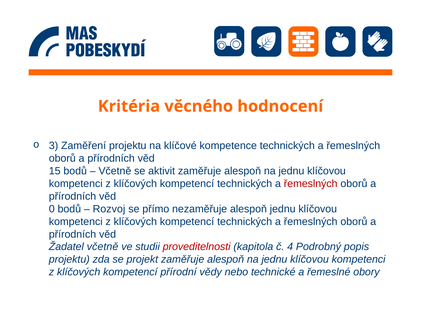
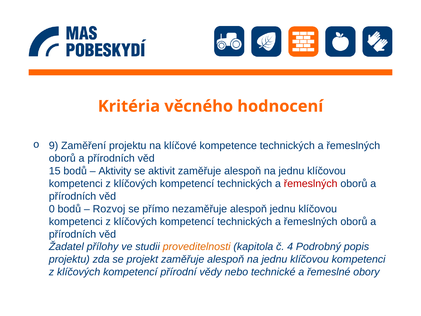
3: 3 -> 9
Včetně at (115, 171): Včetně -> Aktivity
Žadatel včetně: včetně -> přílohy
proveditelnosti colour: red -> orange
